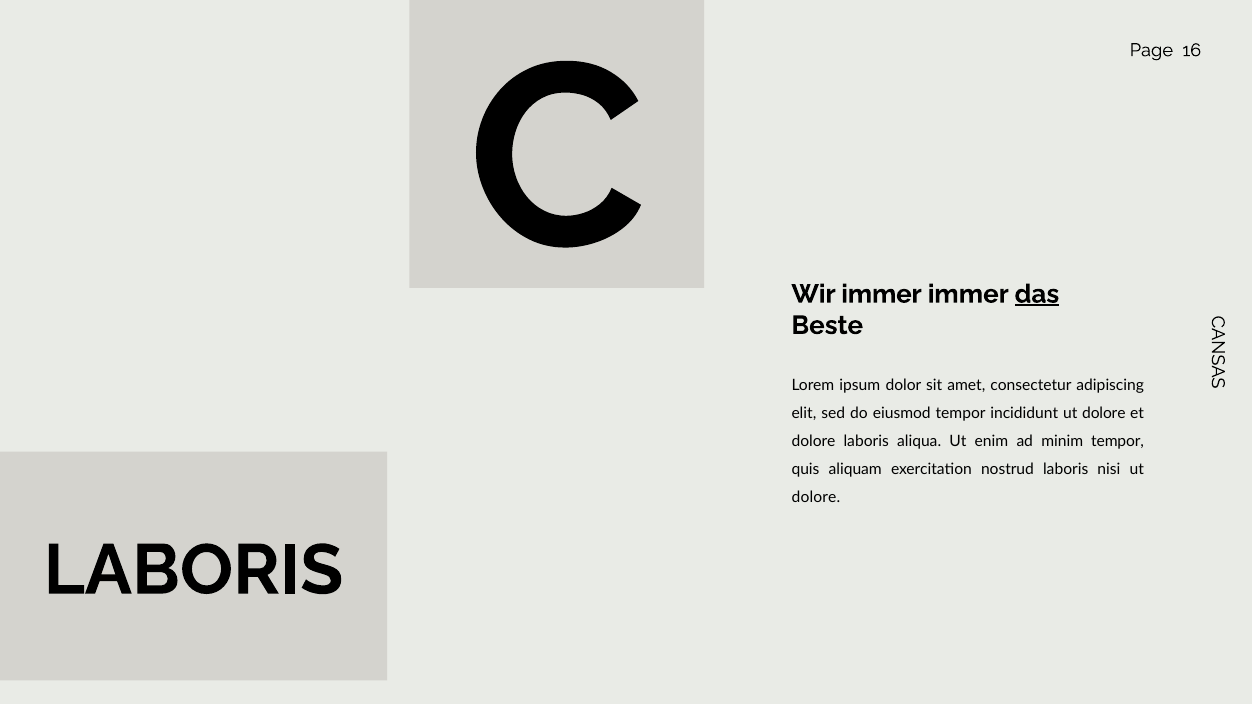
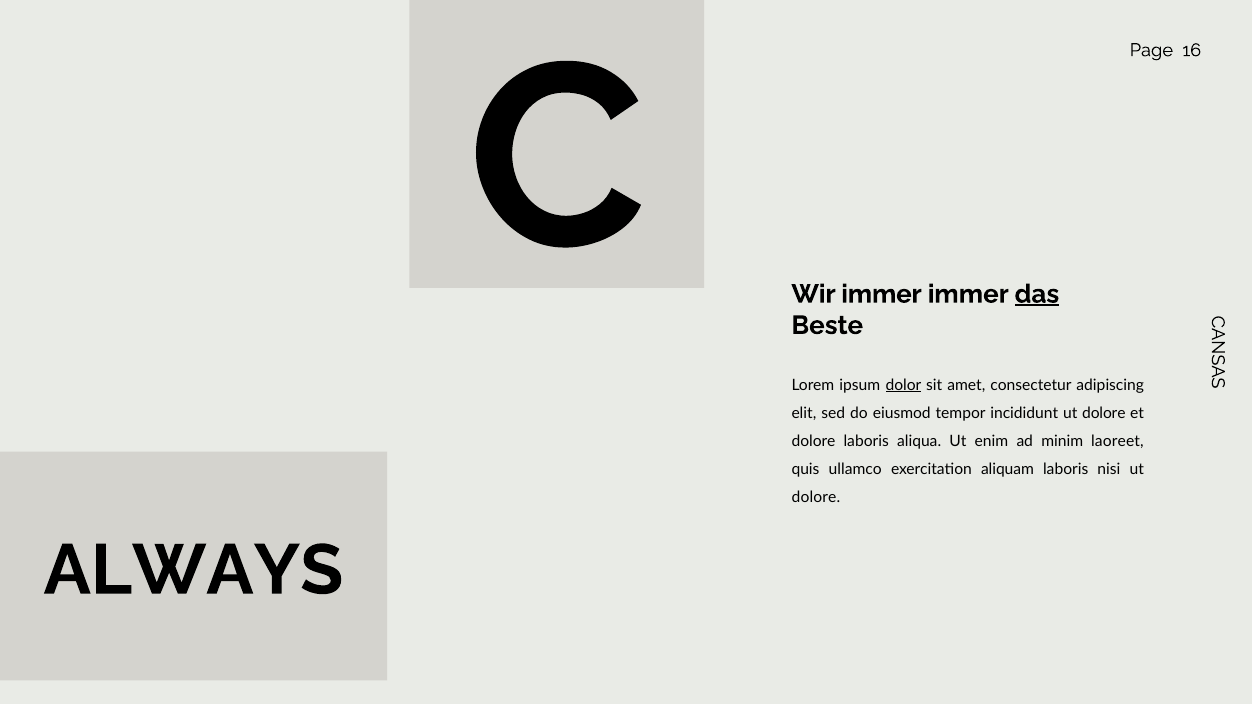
dolor underline: none -> present
minim tempor: tempor -> laoreet
aliquam: aliquam -> ullamco
nostrud: nostrud -> aliquam
LABORIS at (193, 571): LABORIS -> ALWAYS
